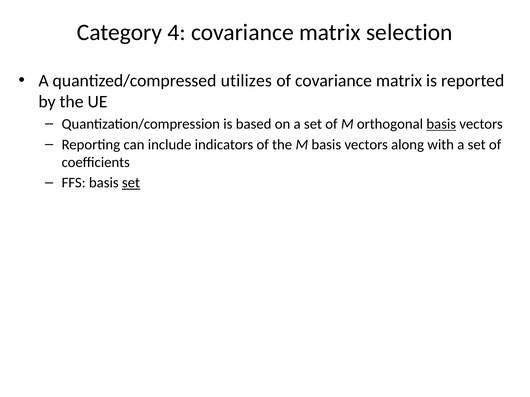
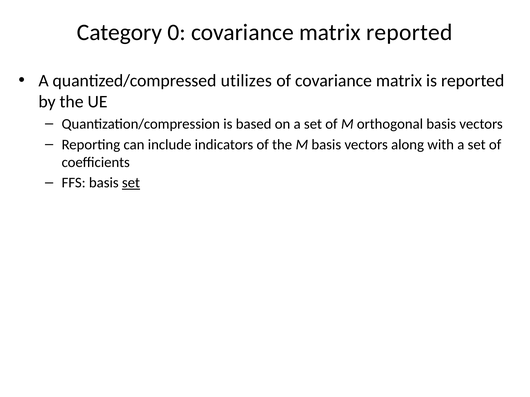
4: 4 -> 0
matrix selection: selection -> reported
basis at (441, 124) underline: present -> none
